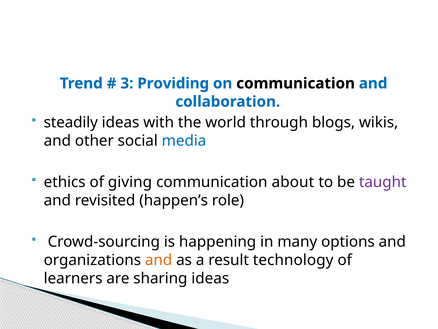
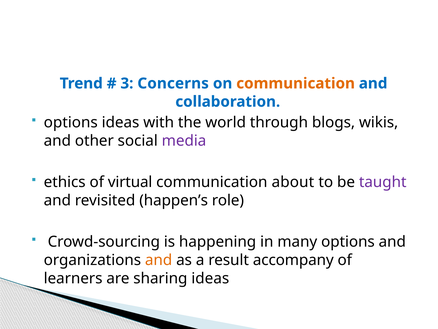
Providing: Providing -> Concerns
communication at (296, 83) colour: black -> orange
steadily at (71, 122): steadily -> options
media colour: blue -> purple
giving: giving -> virtual
technology: technology -> accompany
